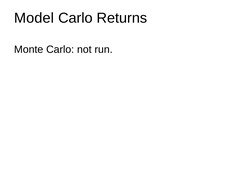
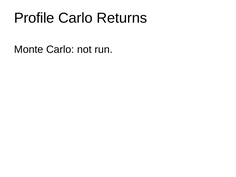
Model: Model -> Profile
